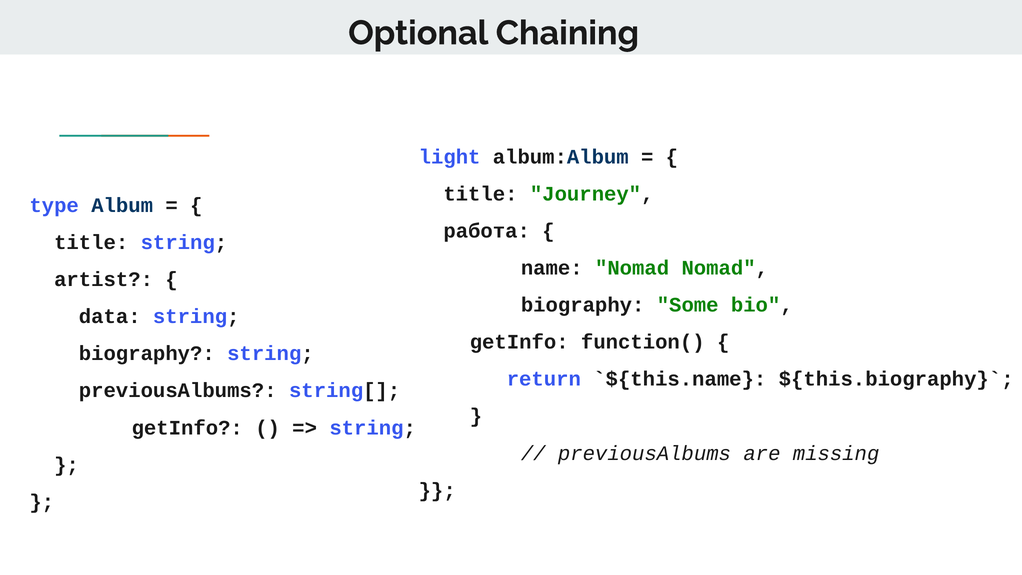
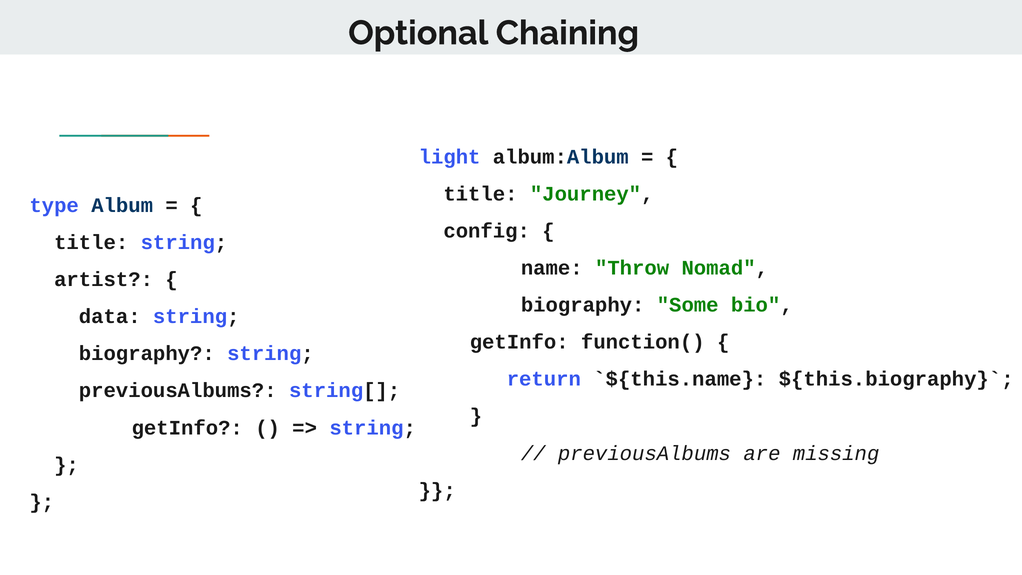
работа: работа -> config
name Nomad: Nomad -> Throw
